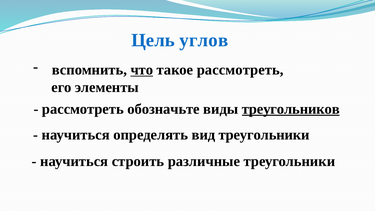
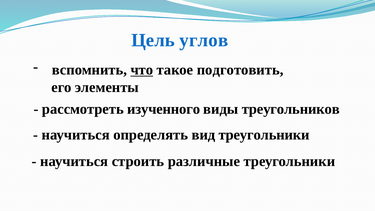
такое рассмотреть: рассмотреть -> подготовить
обозначьте: обозначьте -> изученного
треугольников underline: present -> none
